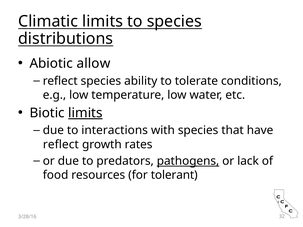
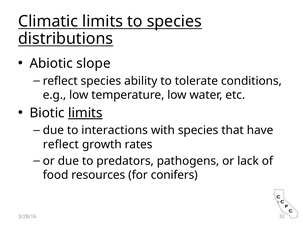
allow: allow -> slope
pathogens underline: present -> none
tolerant: tolerant -> conifers
